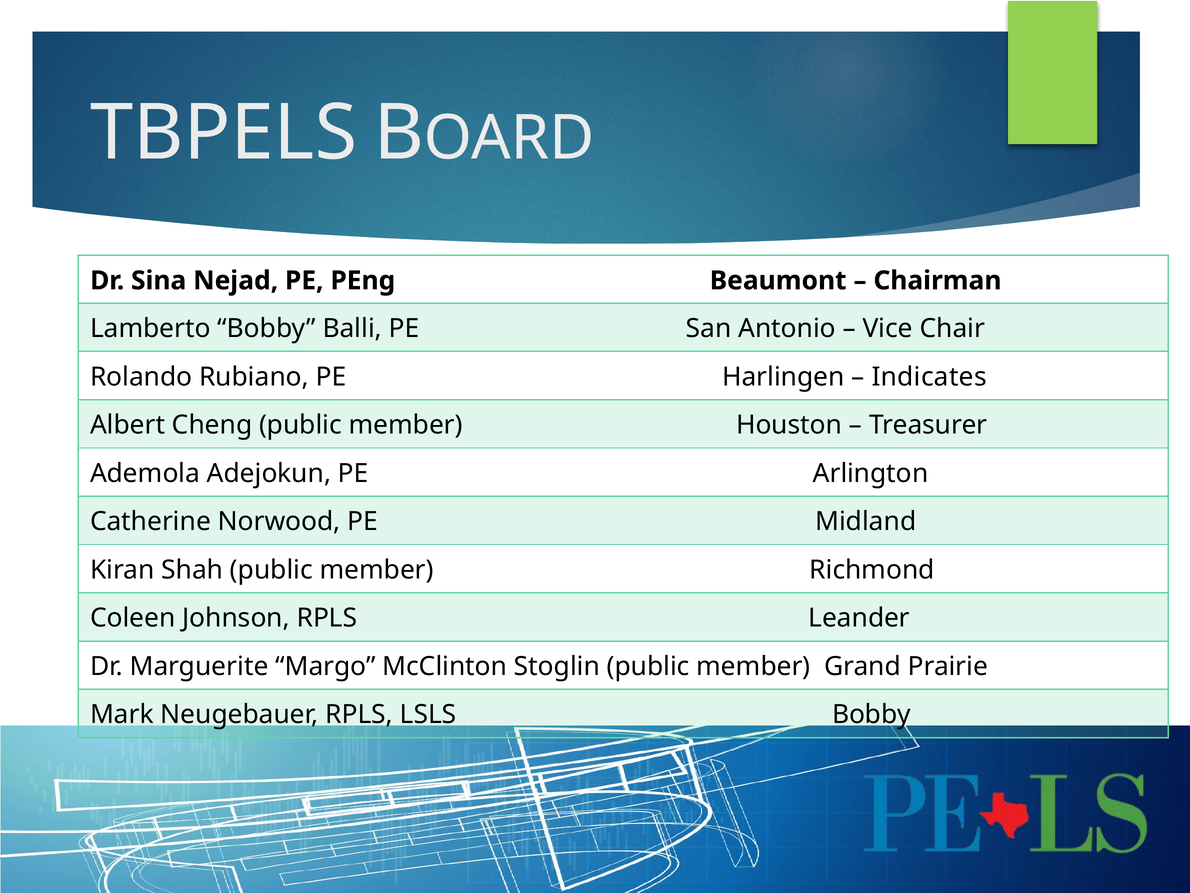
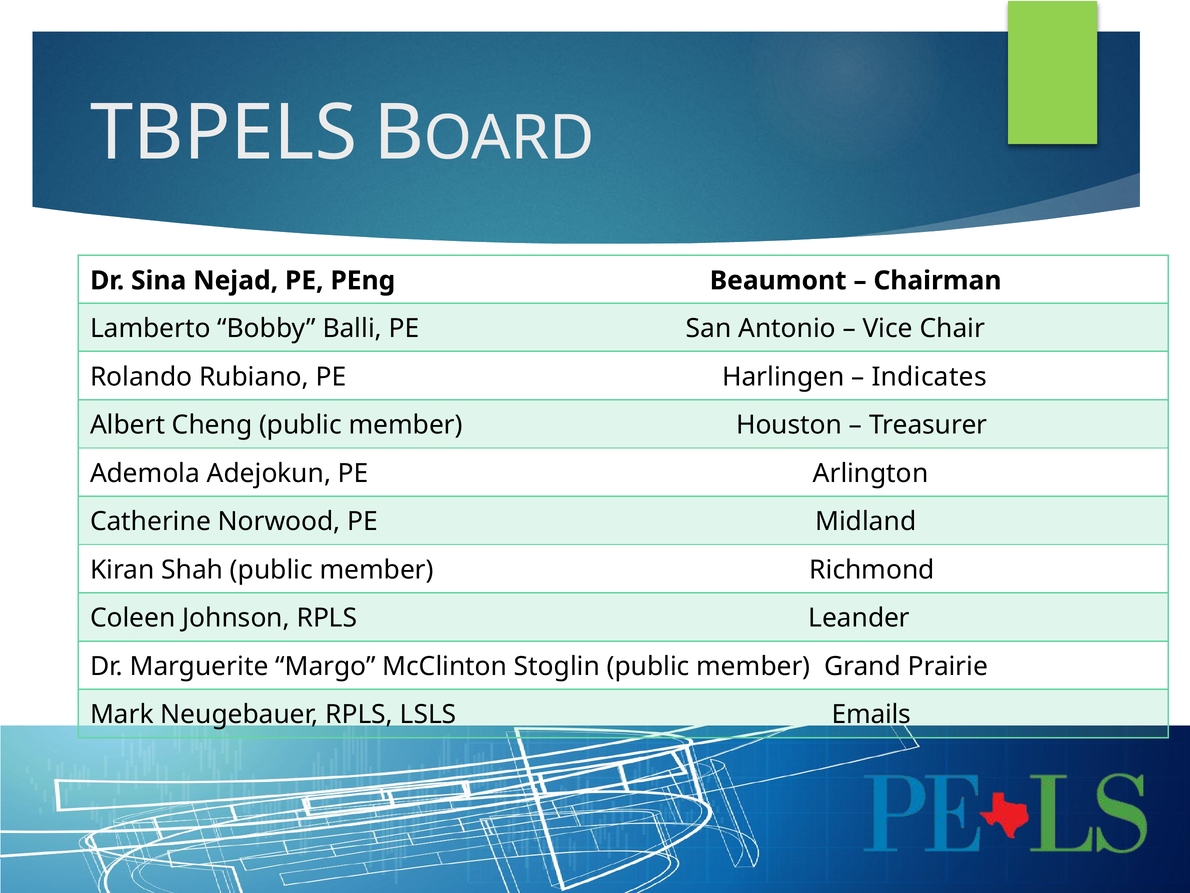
LSLS Bobby: Bobby -> Emails
